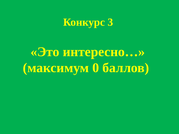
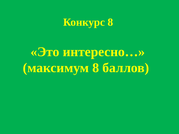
Конкурс 3: 3 -> 8
максимум 0: 0 -> 8
